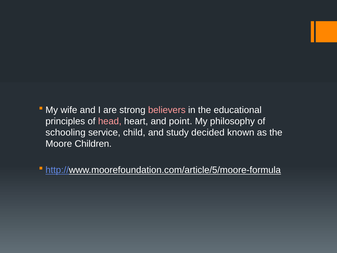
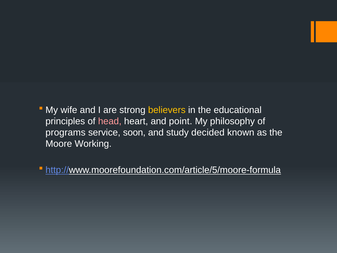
believers colour: pink -> yellow
schooling: schooling -> programs
child: child -> soon
Children: Children -> Working
